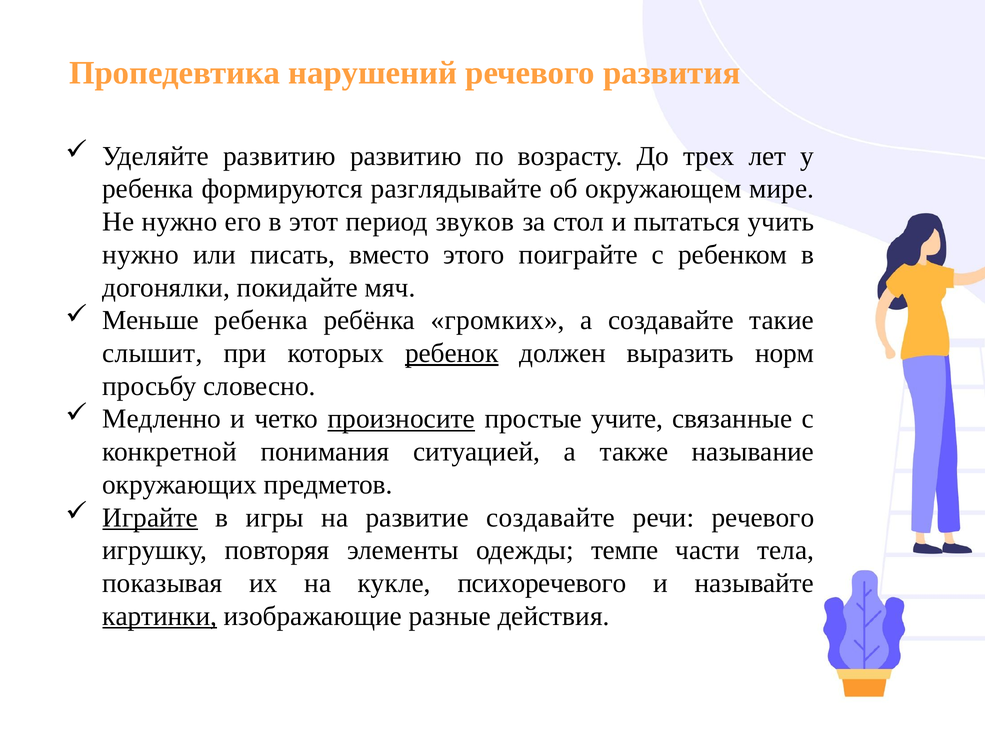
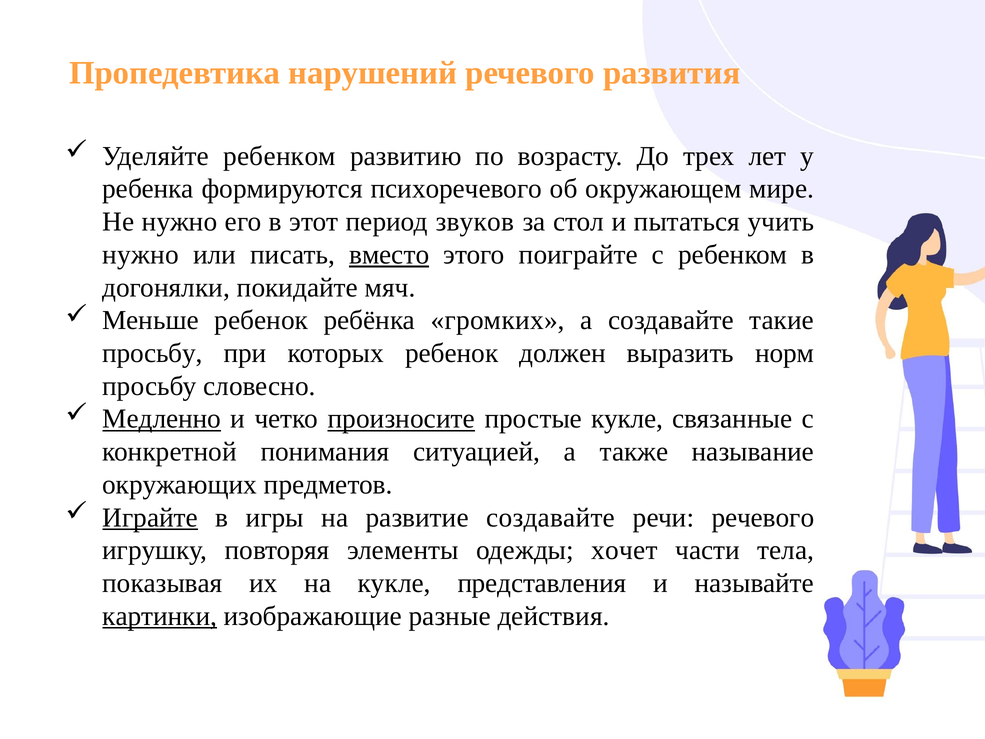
Уделяйте развитию: развитию -> ребенком
разглядывайте: разглядывайте -> психоречевого
вместо underline: none -> present
Меньше ребенка: ребенка -> ребенок
слышит at (152, 353): слышит -> просьбу
ребенок at (452, 353) underline: present -> none
Медленно underline: none -> present
простые учите: учите -> кукле
темпе: темпе -> хочет
психоречевого: психоречевого -> представления
